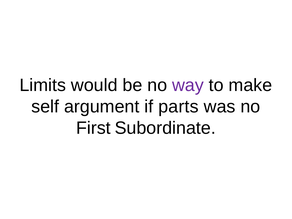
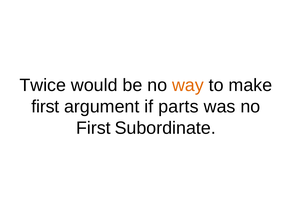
Limits: Limits -> Twice
way colour: purple -> orange
self at (45, 107): self -> first
